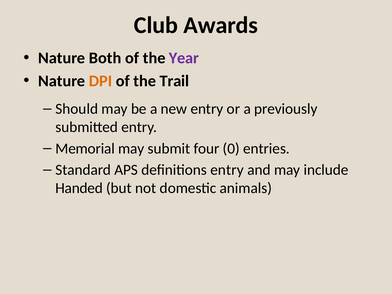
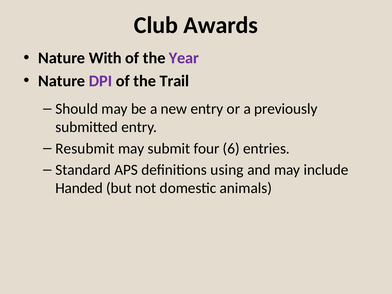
Both: Both -> With
DPI colour: orange -> purple
Memorial: Memorial -> Resubmit
0: 0 -> 6
definitions entry: entry -> using
